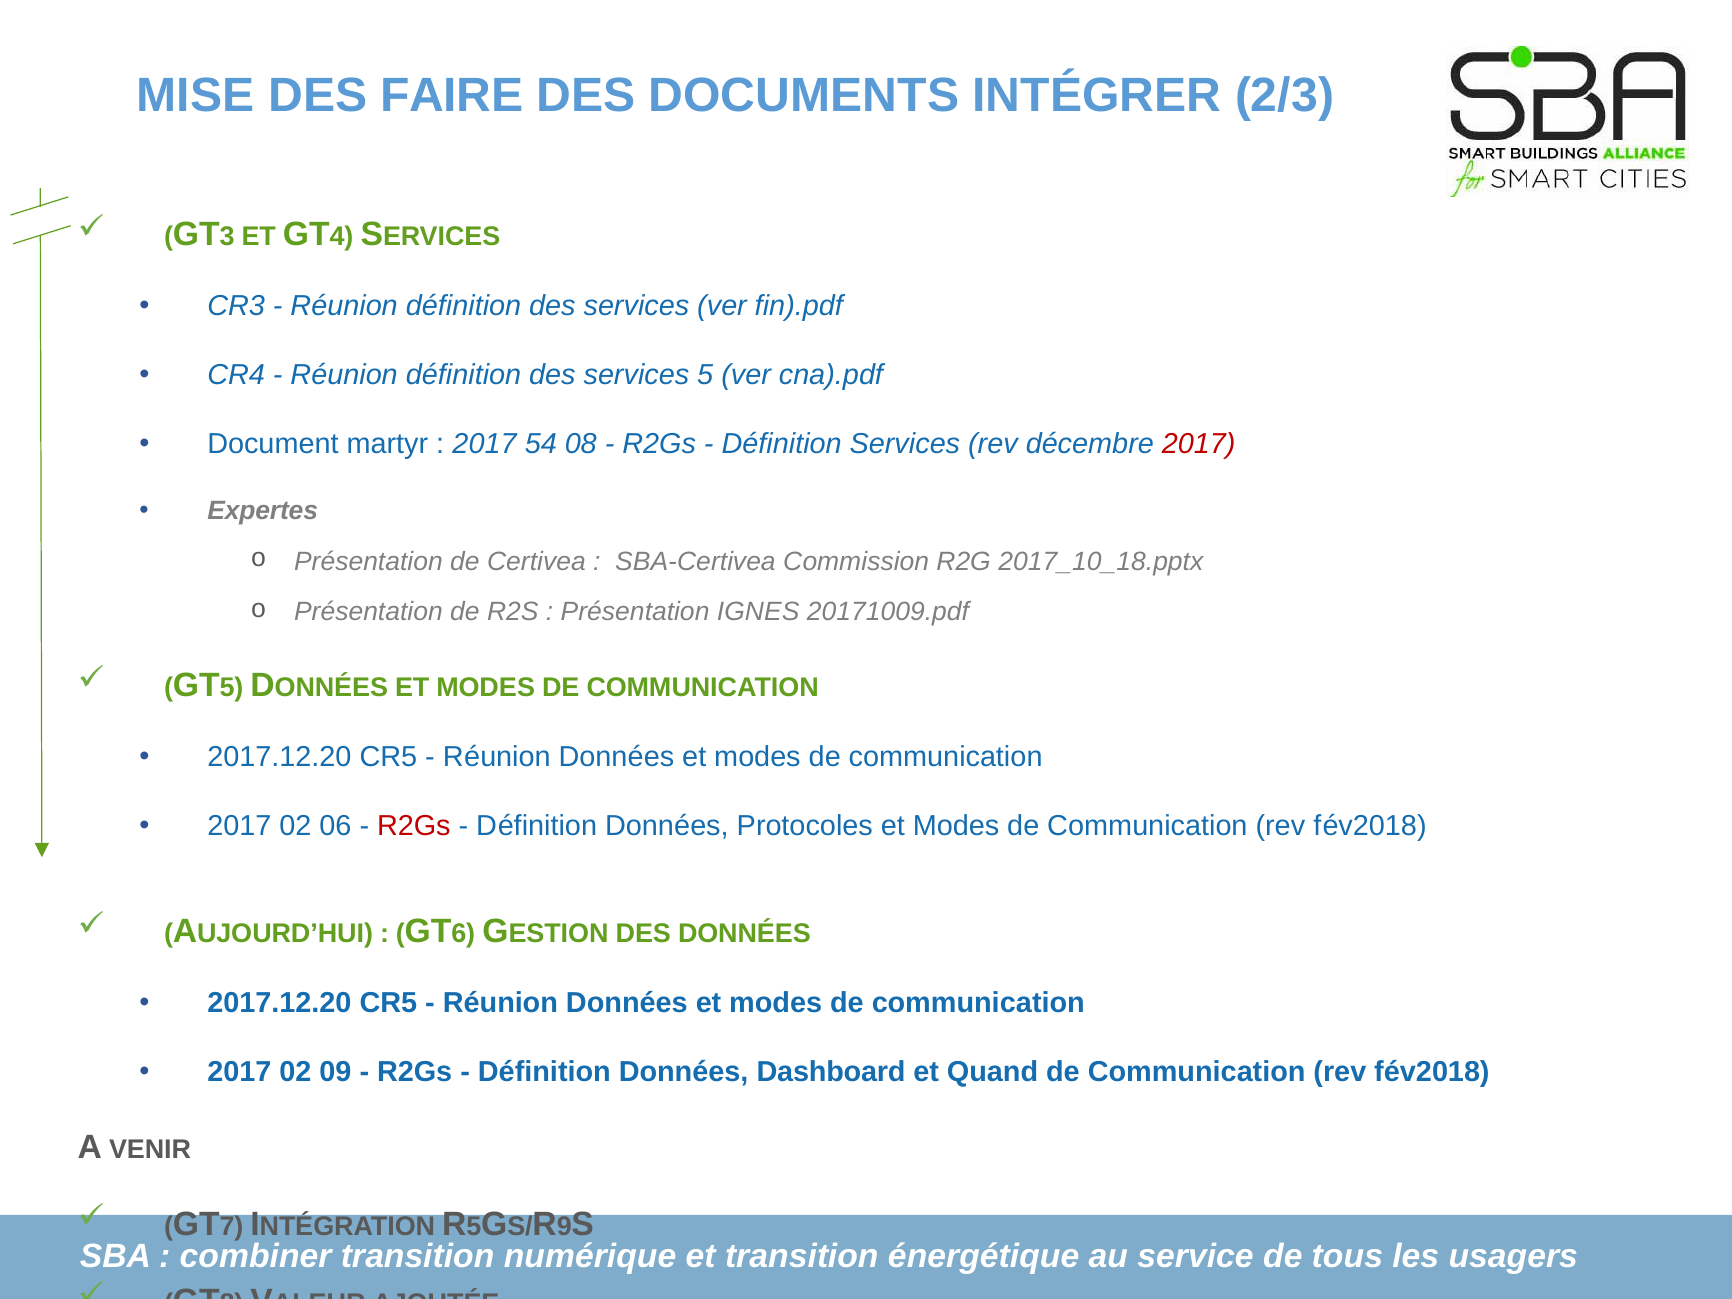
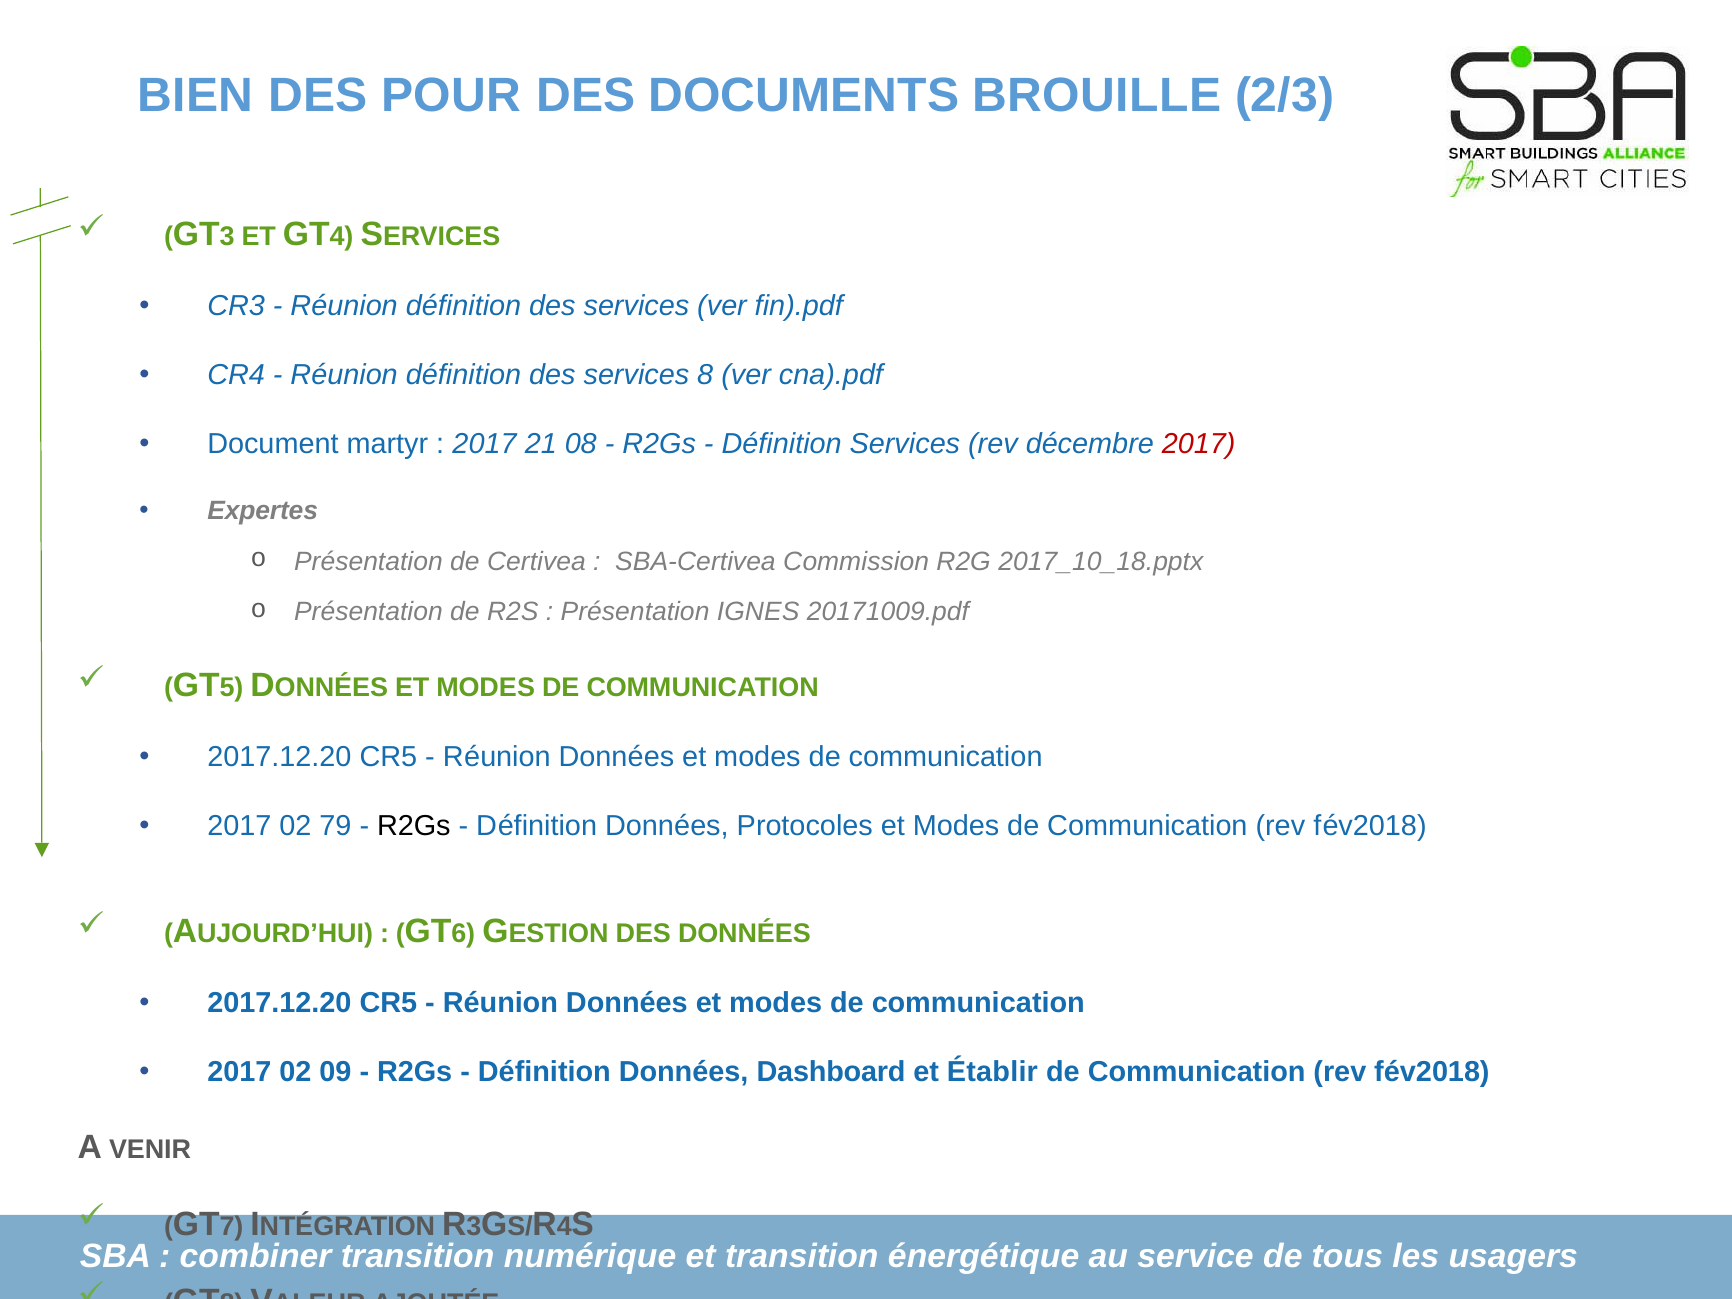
MISE: MISE -> BIEN
FAIRE: FAIRE -> POUR
INTÉGRER: INTÉGRER -> BROUILLE
services 5: 5 -> 8
54: 54 -> 21
06: 06 -> 79
R2Gs at (414, 826) colour: red -> black
Quand: Quand -> Établir
5 at (474, 1227): 5 -> 3
9 at (564, 1227): 9 -> 4
